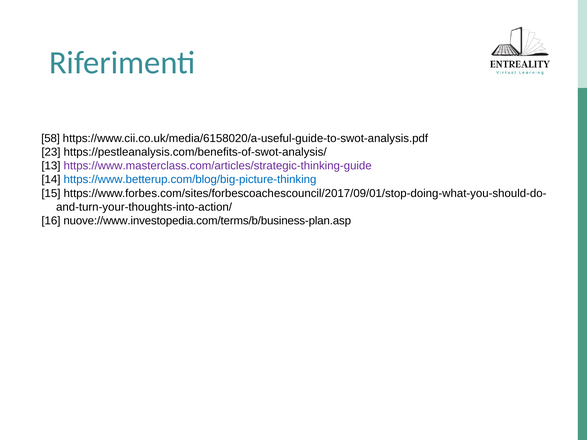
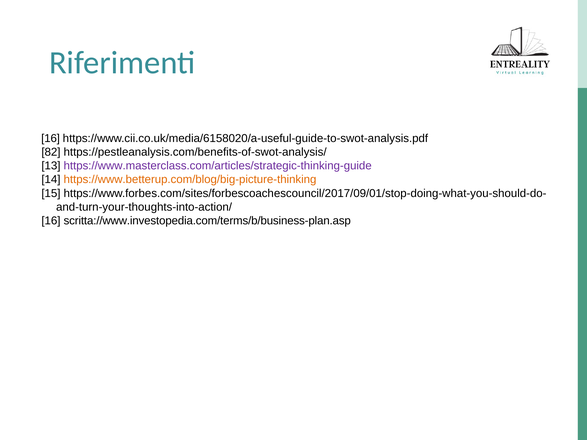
58 at (51, 139): 58 -> 16
23: 23 -> 82
https://www.betterup.com/blog/big-picture-thinking colour: blue -> orange
nuove://www.investopedia.com/terms/b/business-plan.asp: nuove://www.investopedia.com/terms/b/business-plan.asp -> scritta://www.investopedia.com/terms/b/business-plan.asp
